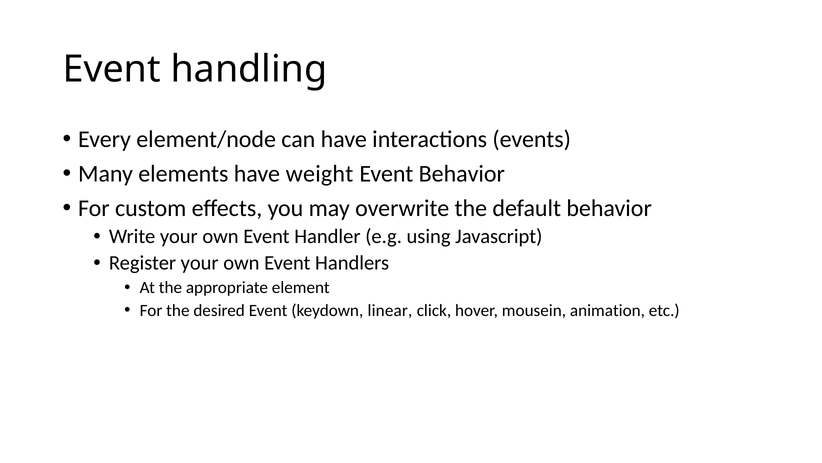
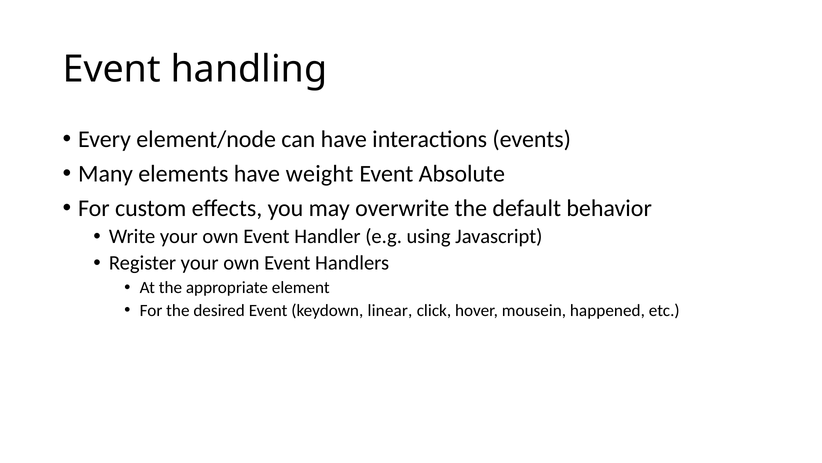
Event Behavior: Behavior -> Absolute
animation: animation -> happened
